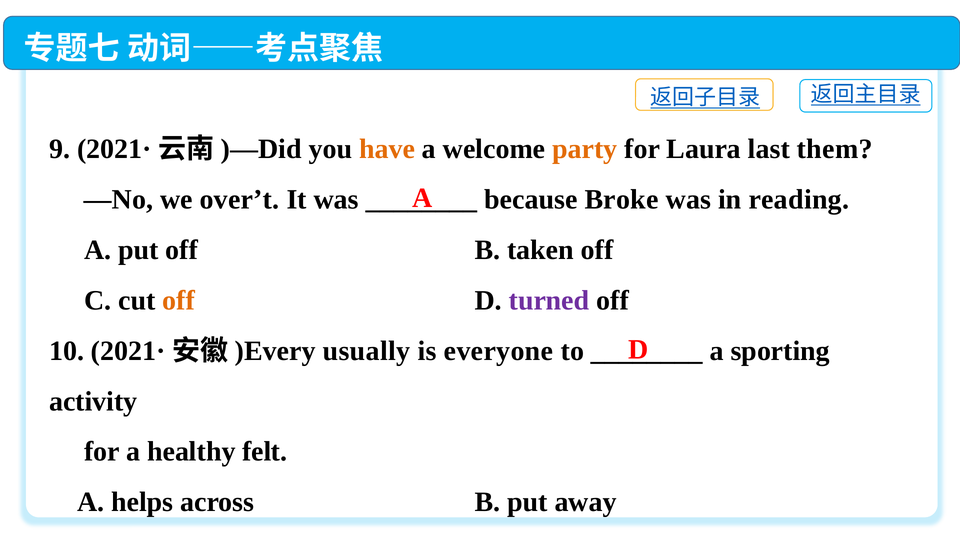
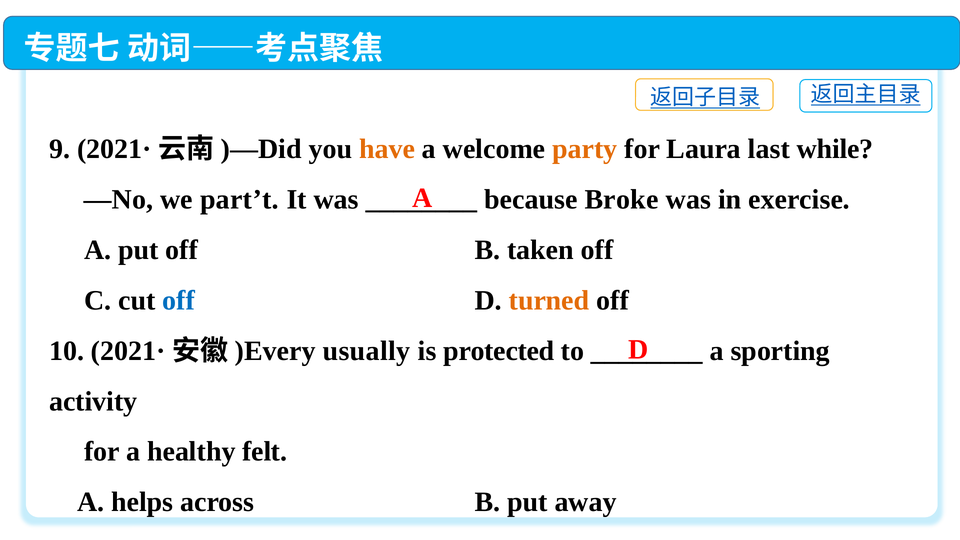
them: them -> while
over’t: over’t -> part’t
reading: reading -> exercise
off at (179, 300) colour: orange -> blue
turned colour: purple -> orange
everyone: everyone -> protected
